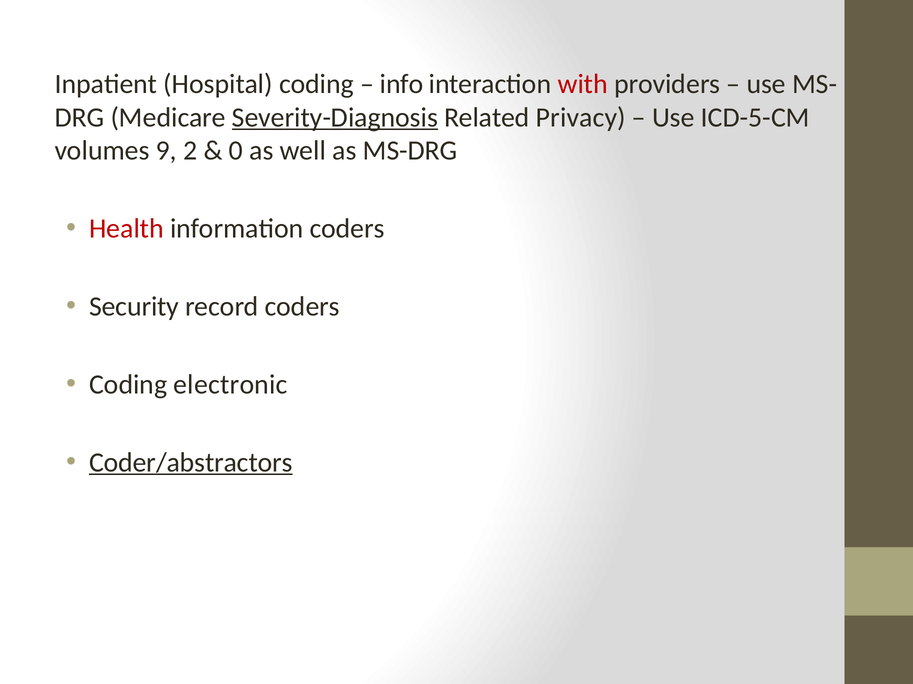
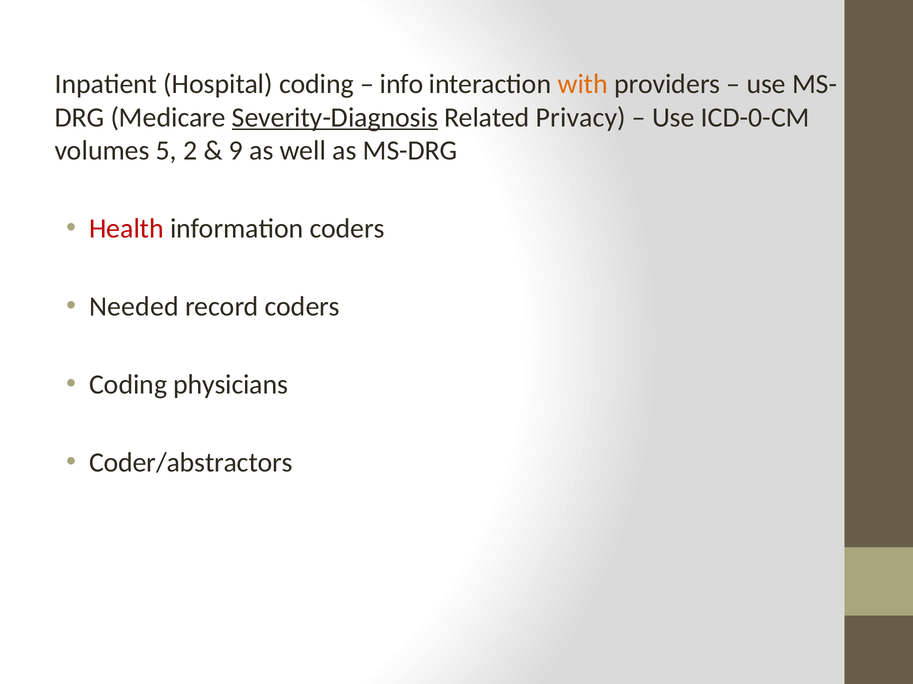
with colour: red -> orange
ICD-5-CM: ICD-5-CM -> ICD-0-CM
9: 9 -> 5
0: 0 -> 9
Security: Security -> Needed
electronic: electronic -> physicians
Coder/abstractors underline: present -> none
